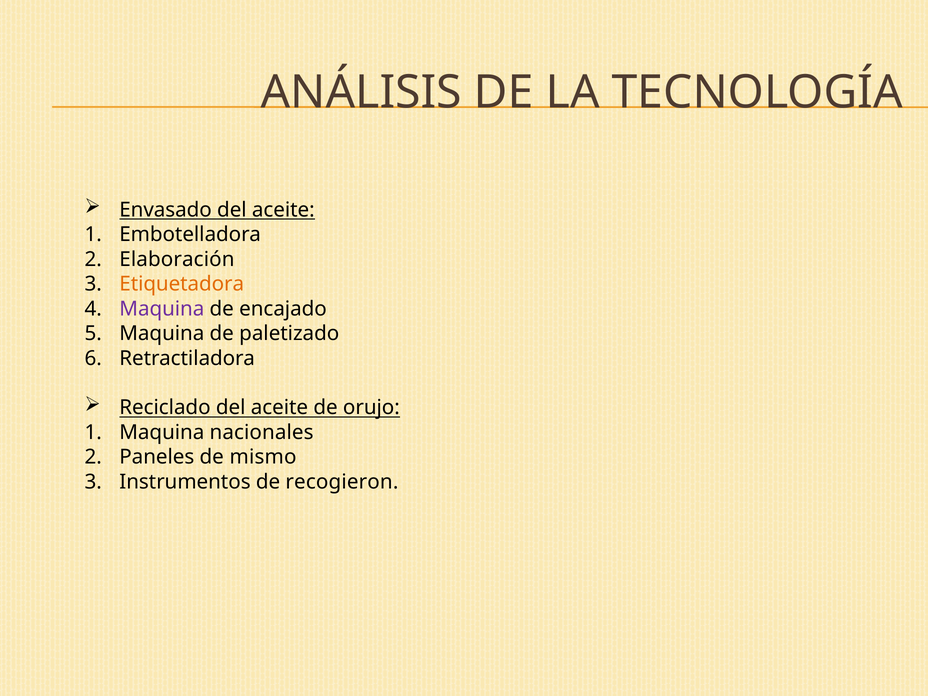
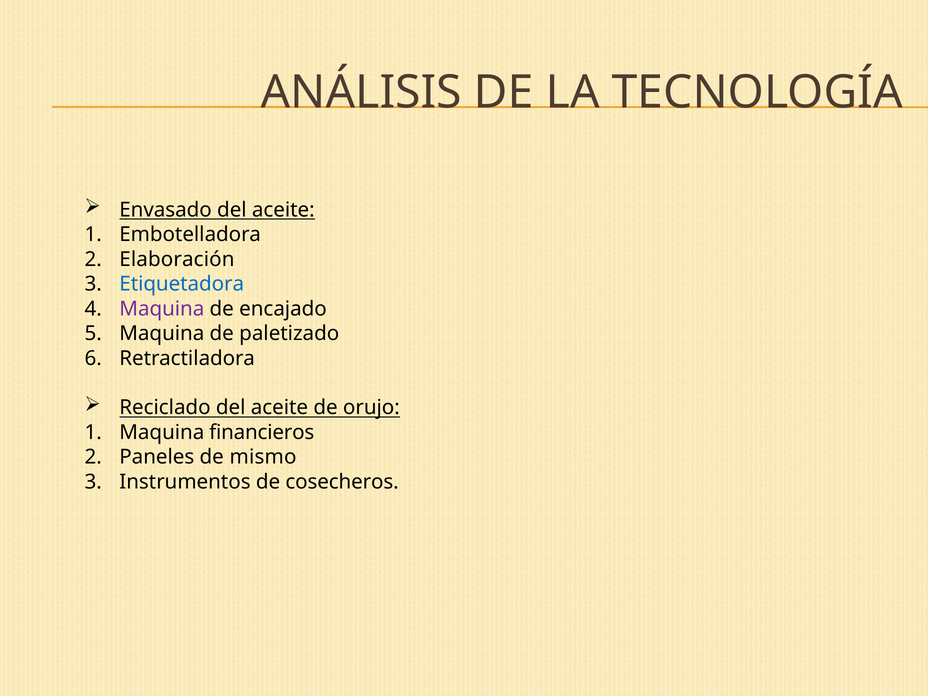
Etiquetadora colour: orange -> blue
nacionales: nacionales -> financieros
recogieron: recogieron -> cosecheros
